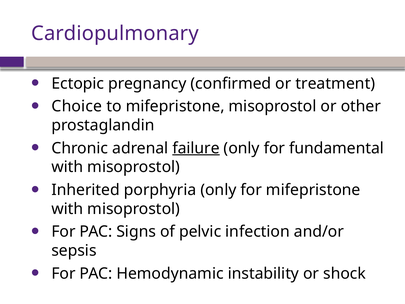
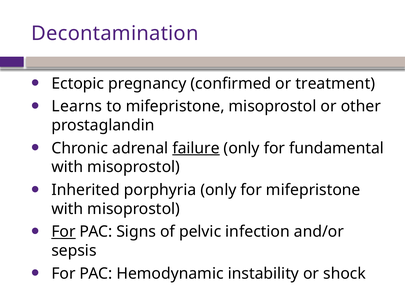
Cardiopulmonary: Cardiopulmonary -> Decontamination
Choice: Choice -> Learns
For at (64, 232) underline: none -> present
